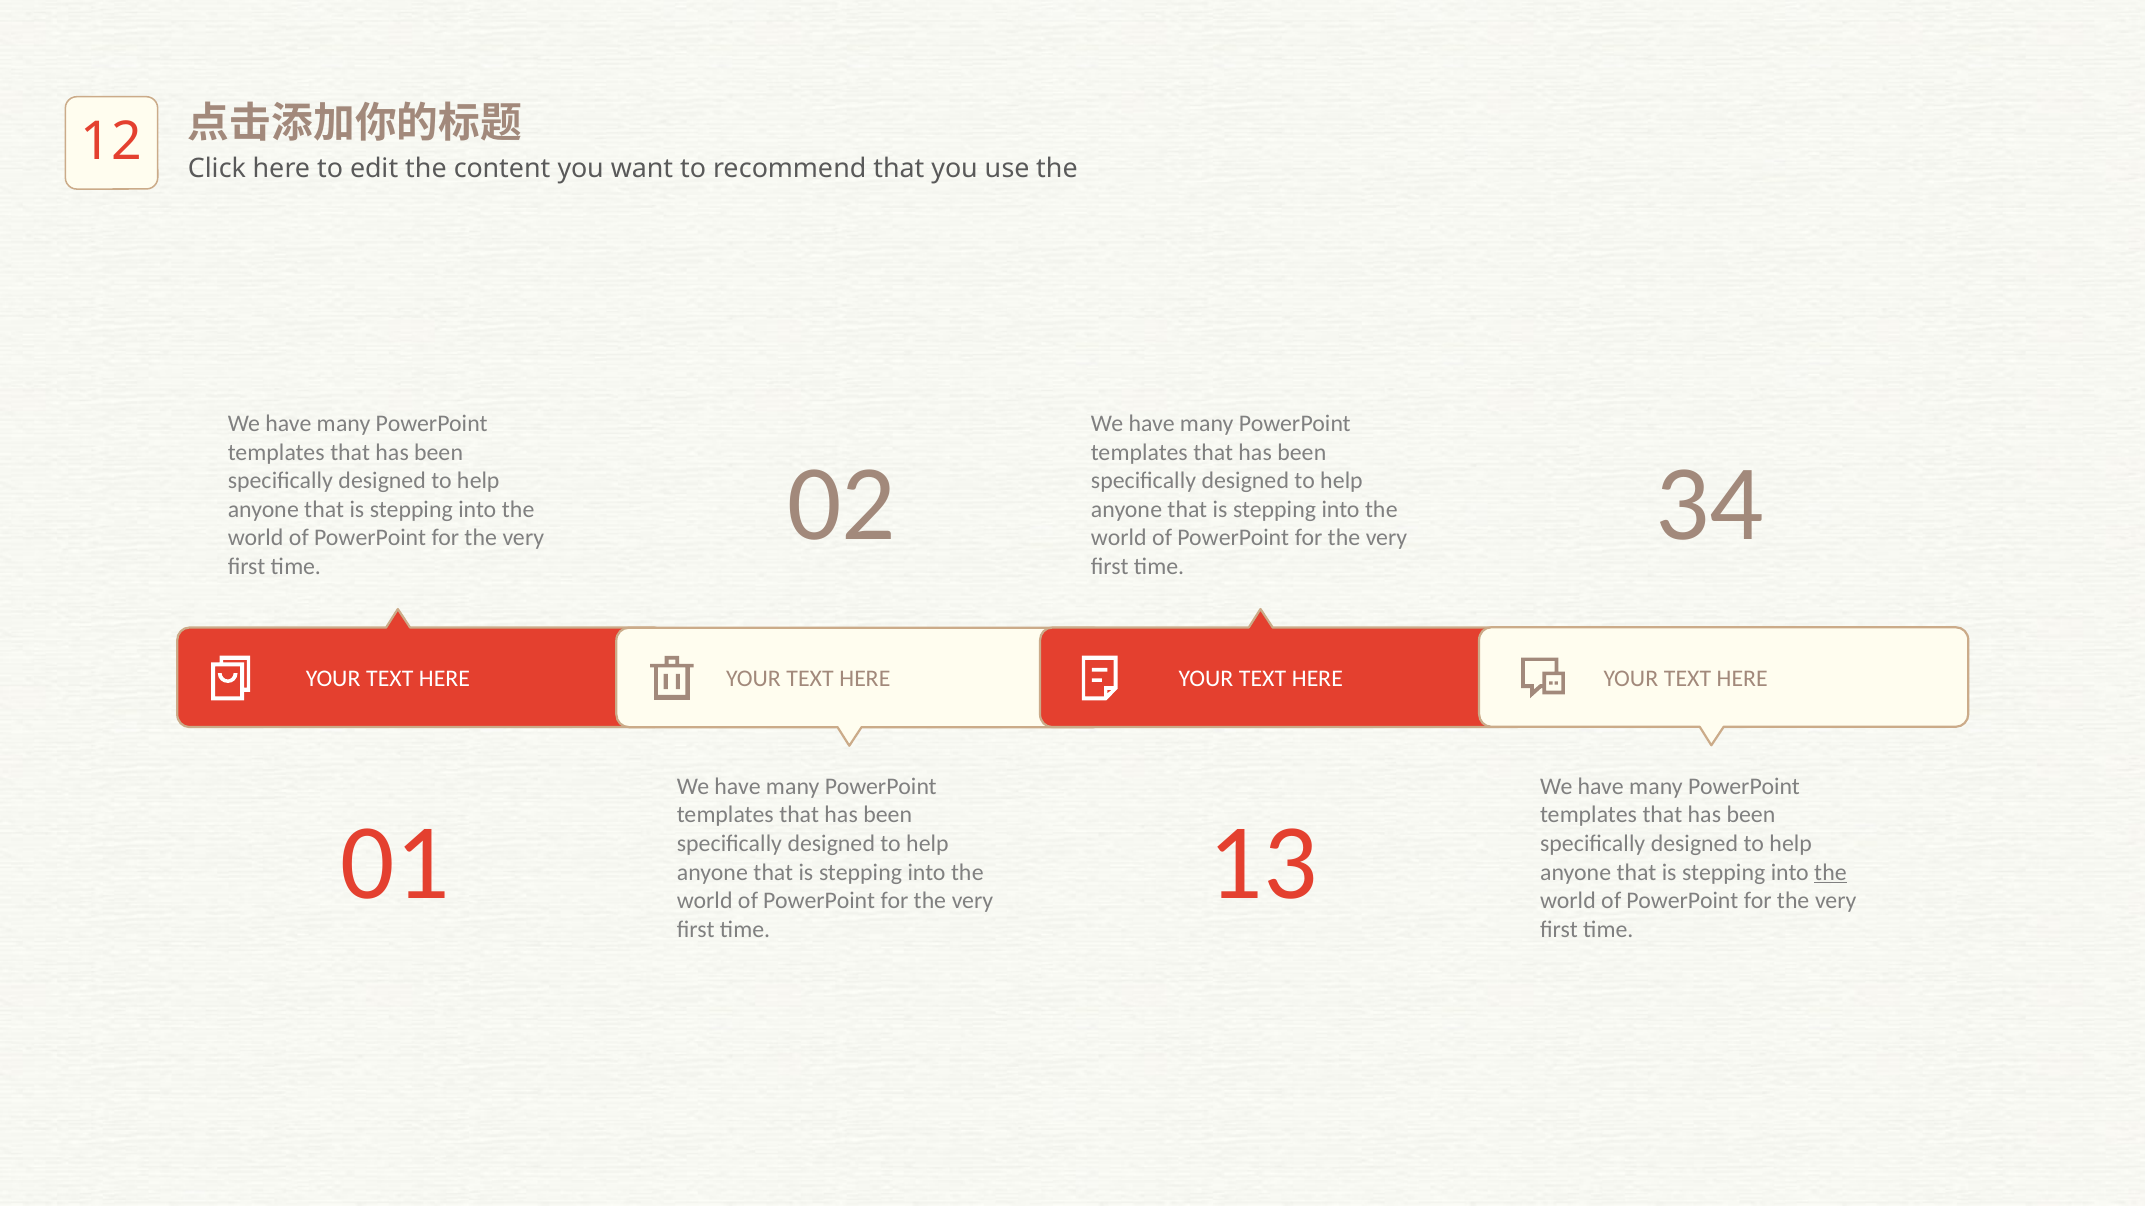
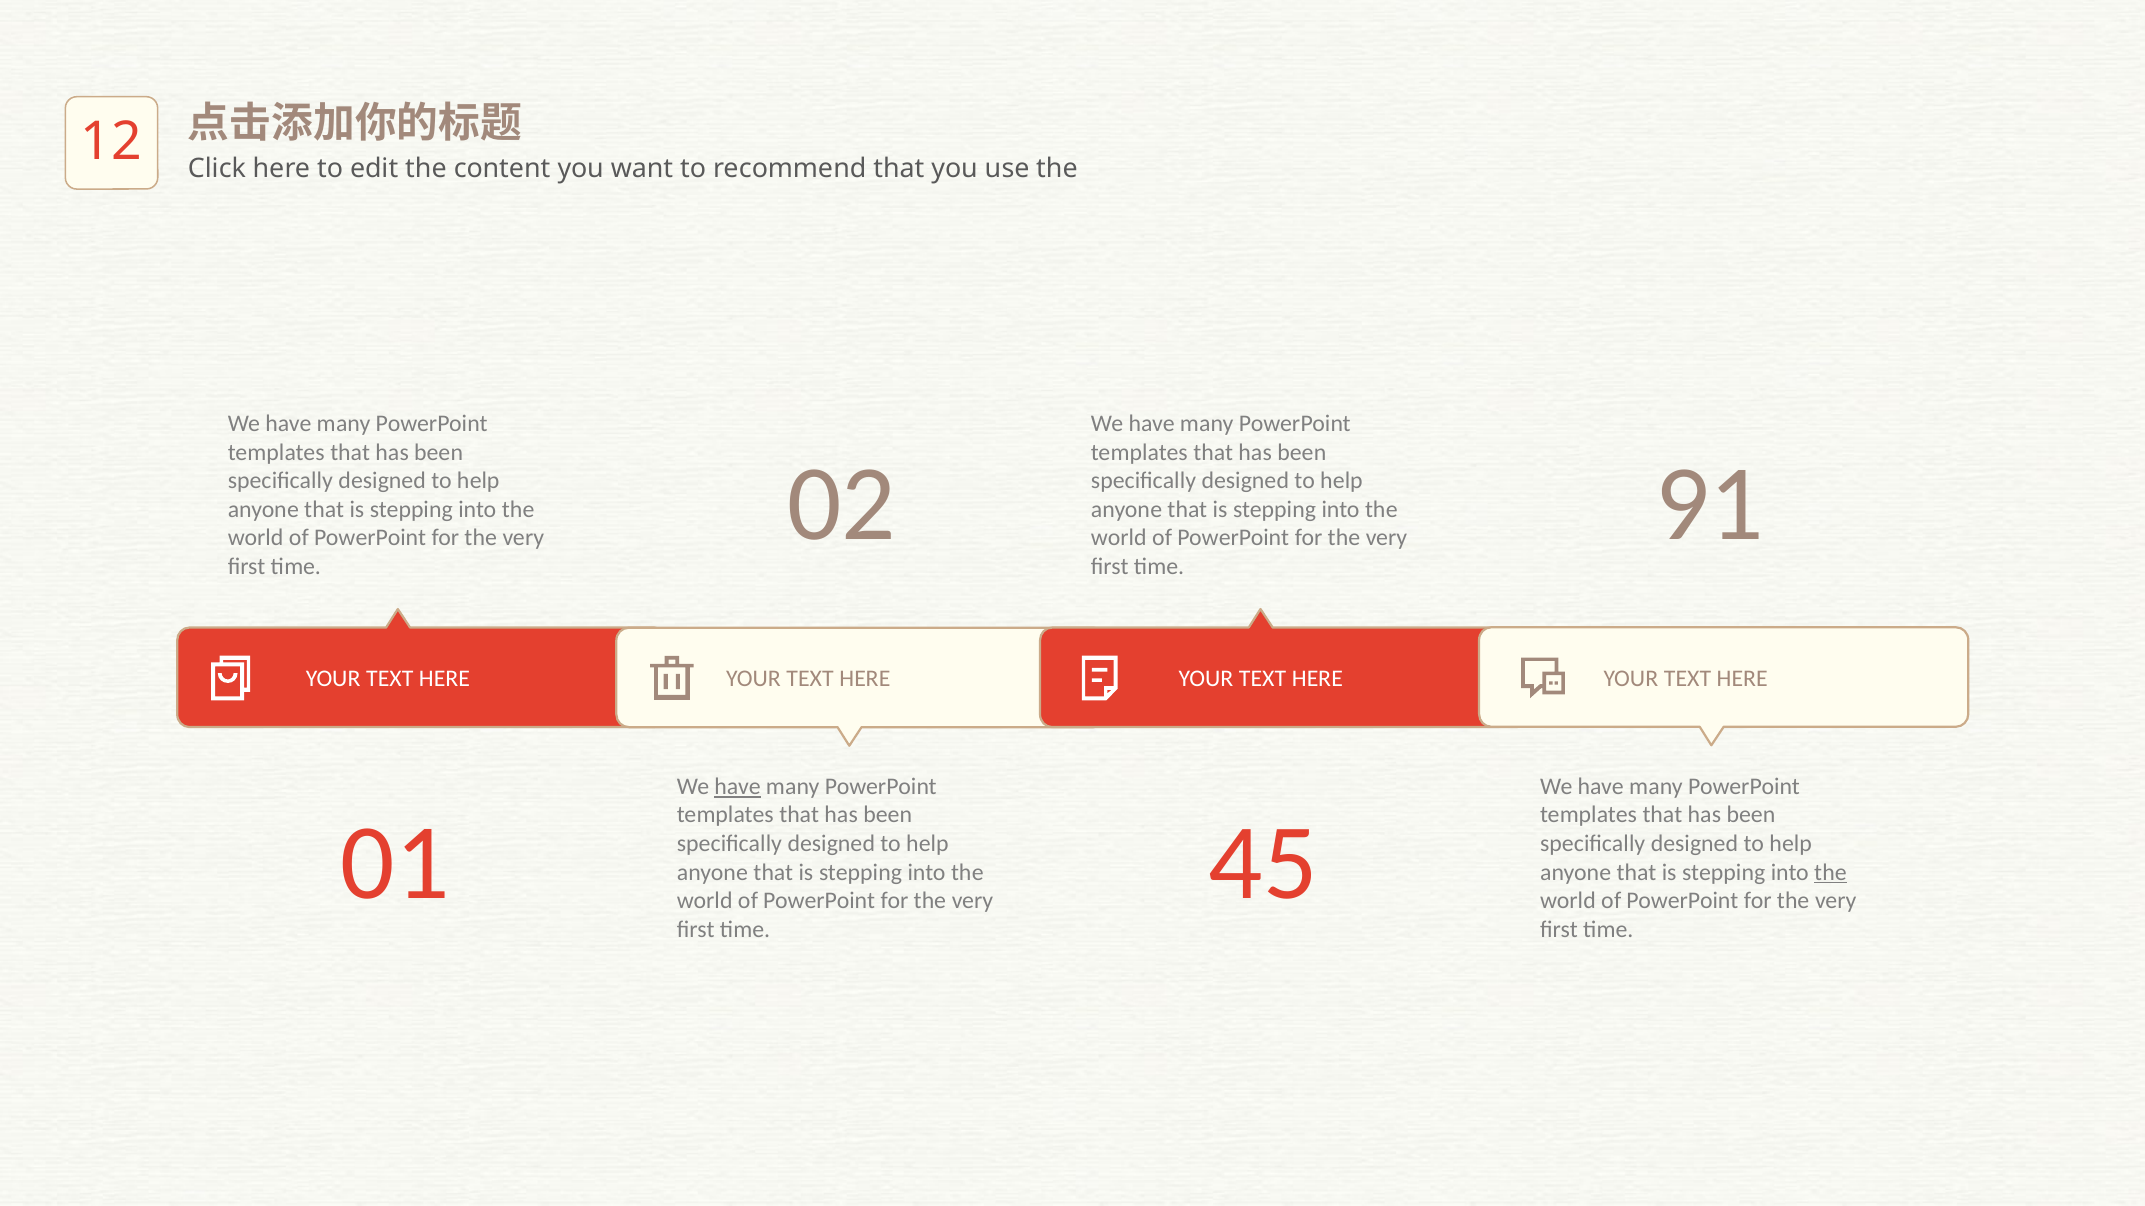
34: 34 -> 91
have at (738, 787) underline: none -> present
13: 13 -> 45
